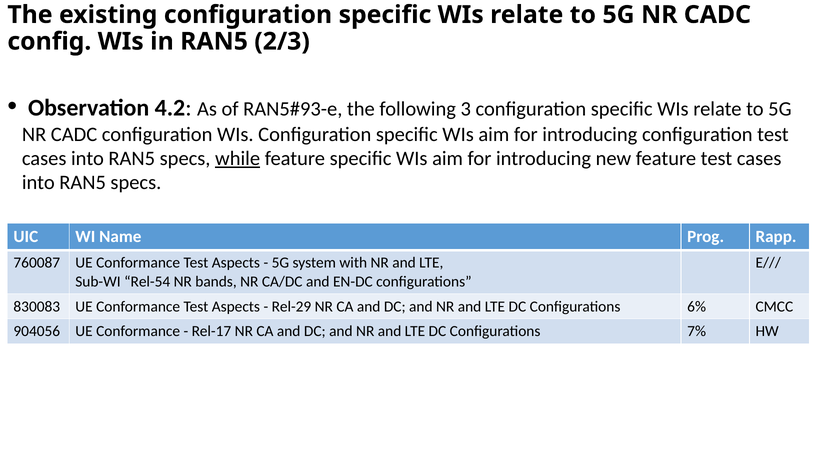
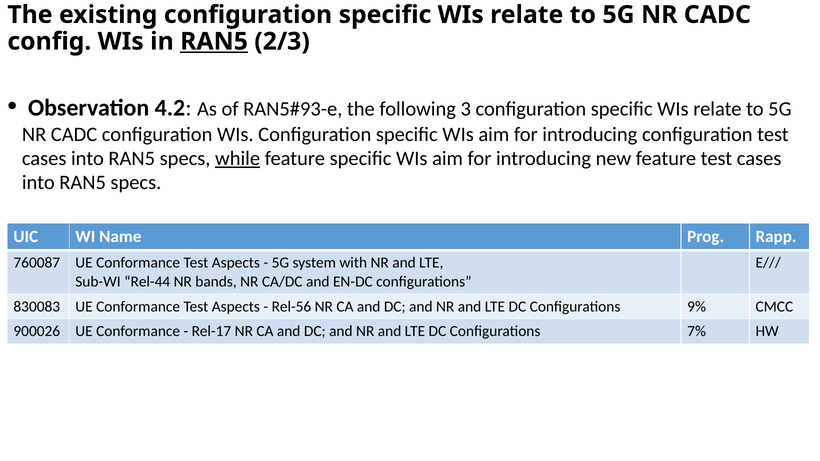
RAN5 at (214, 41) underline: none -> present
Rel-54: Rel-54 -> Rel-44
Rel-29: Rel-29 -> Rel-56
6%: 6% -> 9%
904056: 904056 -> 900026
